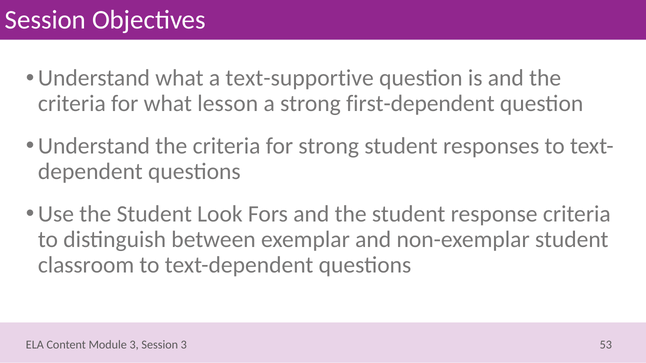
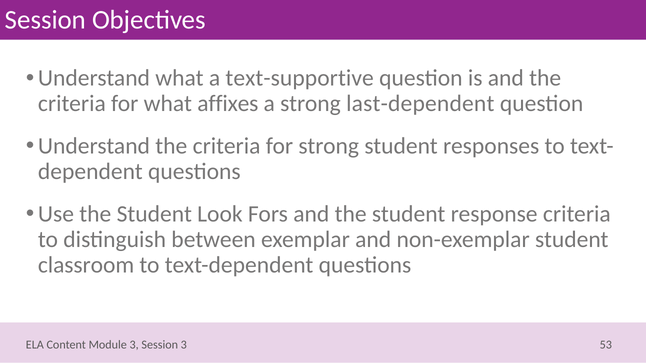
lesson: lesson -> affixes
first-dependent: first-dependent -> last-dependent
